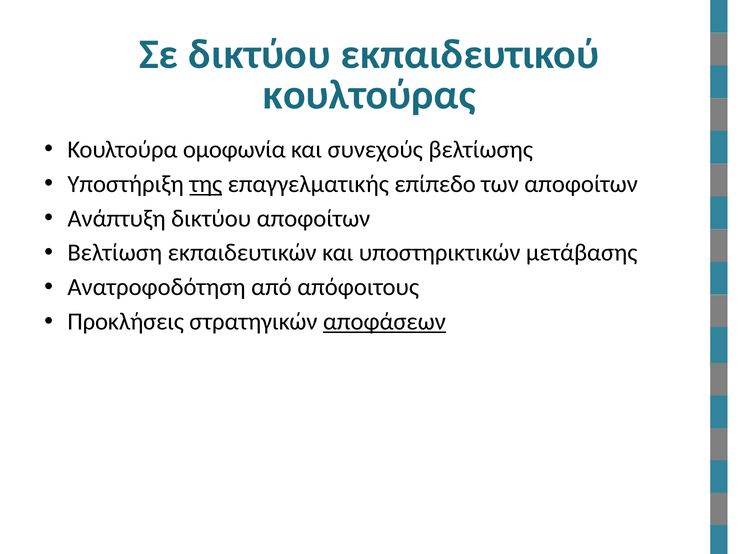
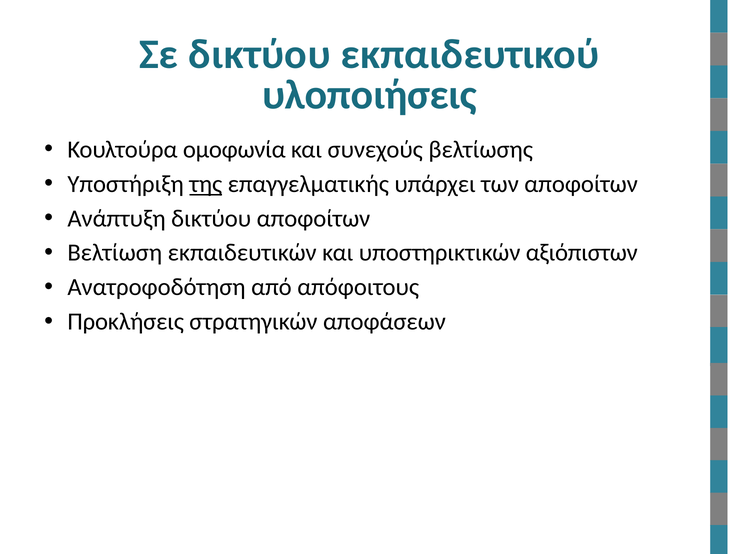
κουλτούρας: κουλτούρας -> υλοποιήσεις
επίπεδο: επίπεδο -> υπάρχει
μετάβασης: μετάβασης -> αξιόπιστων
αποφάσεων underline: present -> none
